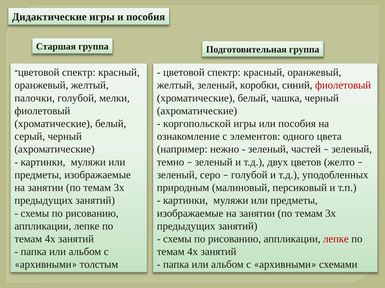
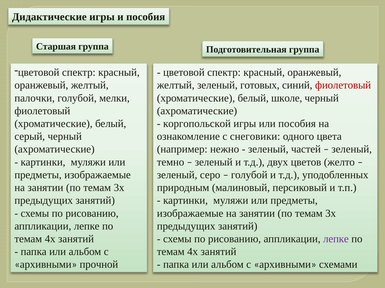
коробки: коробки -> готовых
чашка: чашка -> школе
элементов: элементов -> снеговики
лепке at (336, 239) colour: red -> purple
толстым: толстым -> прочной
